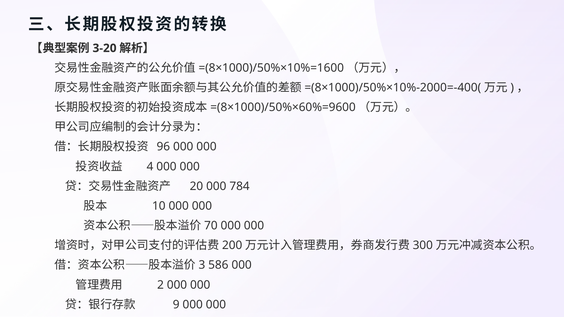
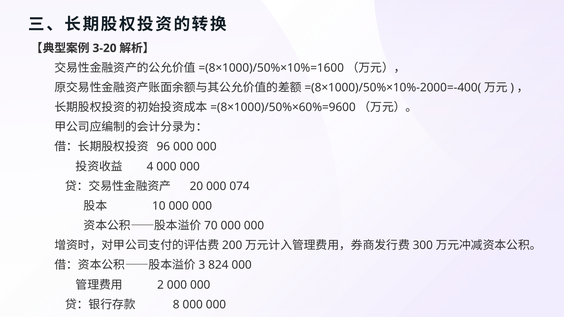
784: 784 -> 074
586: 586 -> 824
9: 9 -> 8
